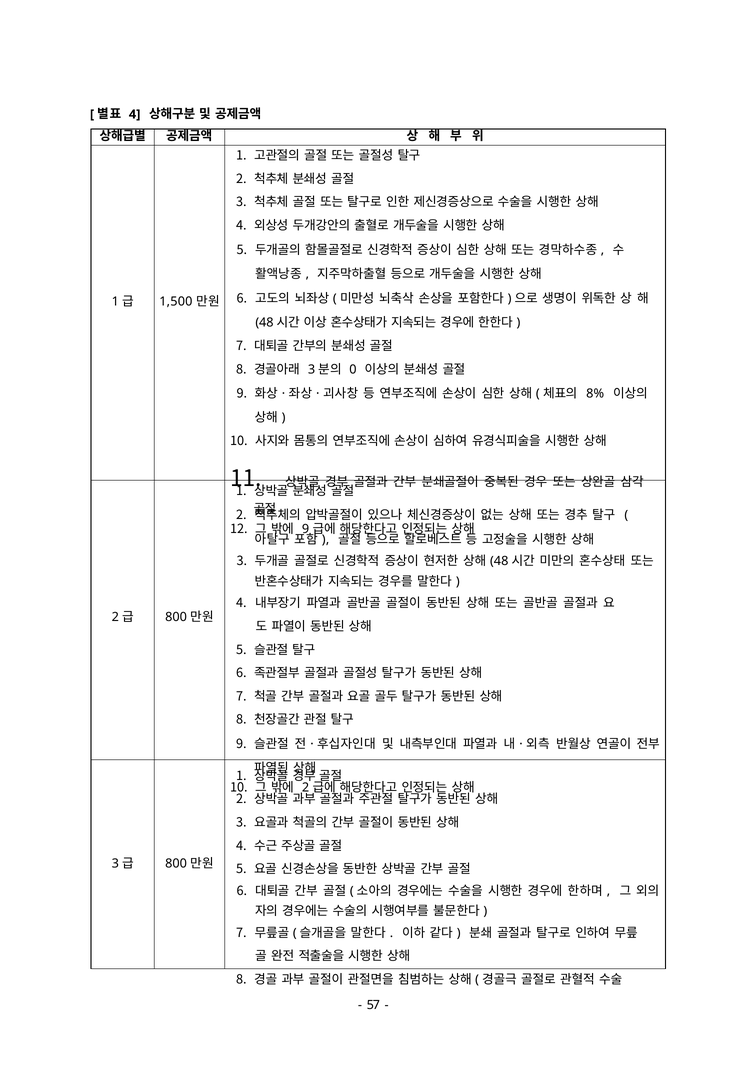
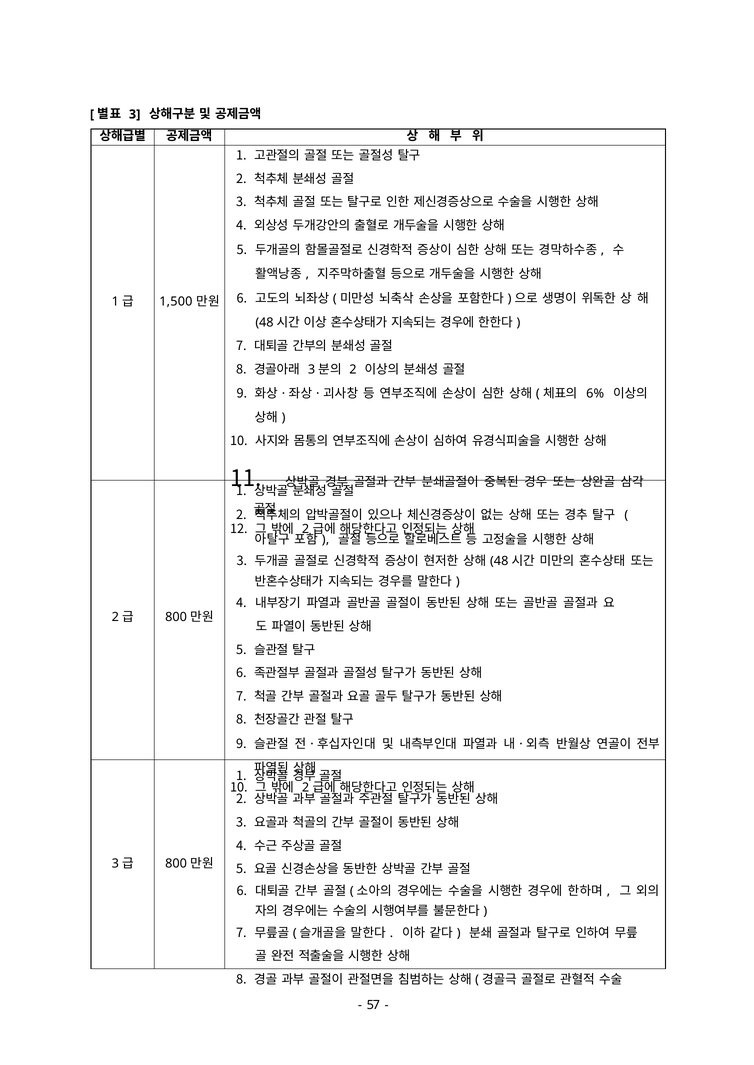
4 at (135, 114): 4 -> 3
0 at (353, 370): 0 -> 2
8%: 8% -> 6%
9 at (306, 529): 9 -> 2
